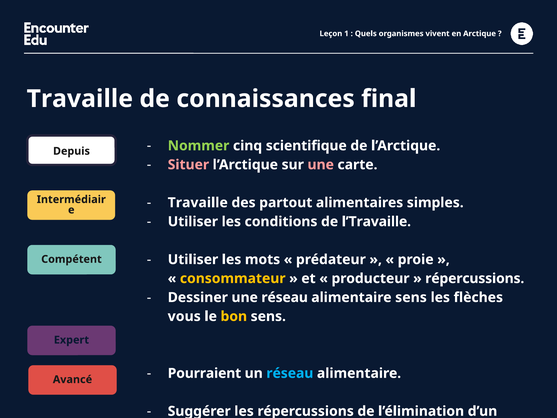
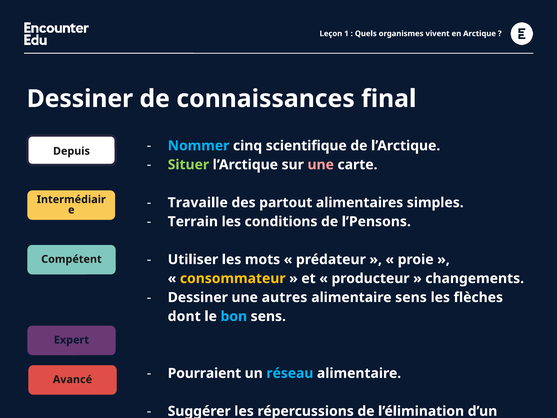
Travaille at (80, 99): Travaille -> Dessiner
Nommer colour: light green -> light blue
Situer colour: pink -> light green
Utiliser at (193, 221): Utiliser -> Terrain
l’Travaille: l’Travaille -> l’Pensons
répercussions at (475, 278): répercussions -> changements
une réseau: réseau -> autres
vous: vous -> dont
bon colour: yellow -> light blue
